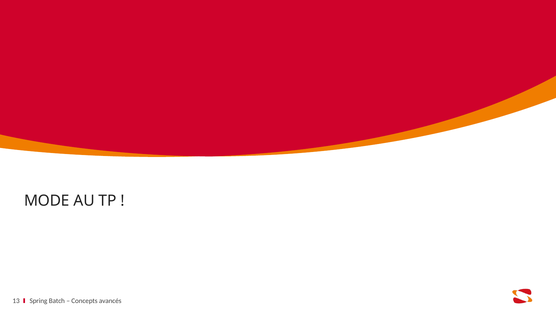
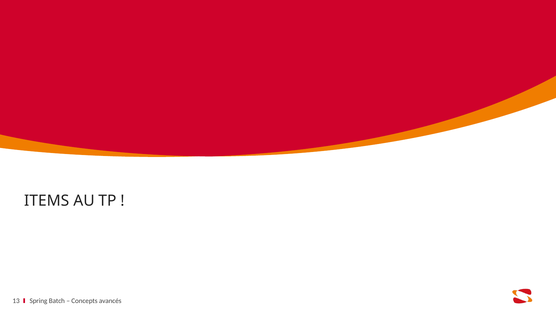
MODE: MODE -> ITEMS
